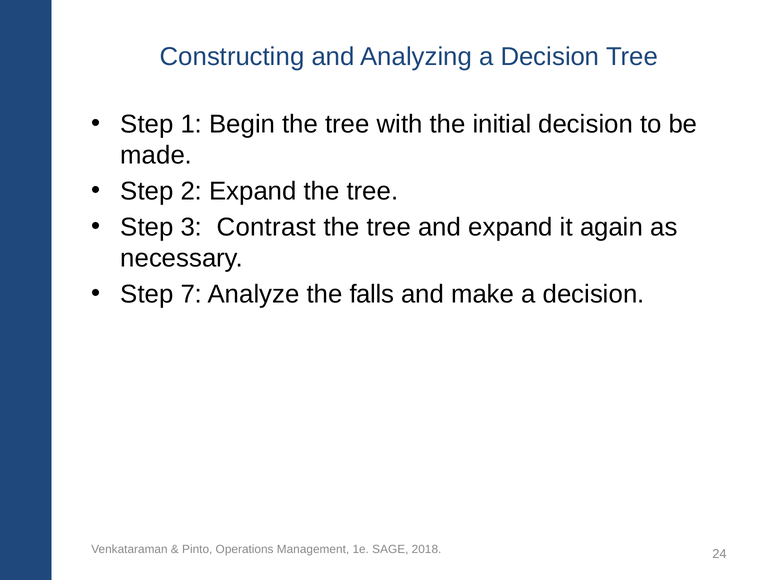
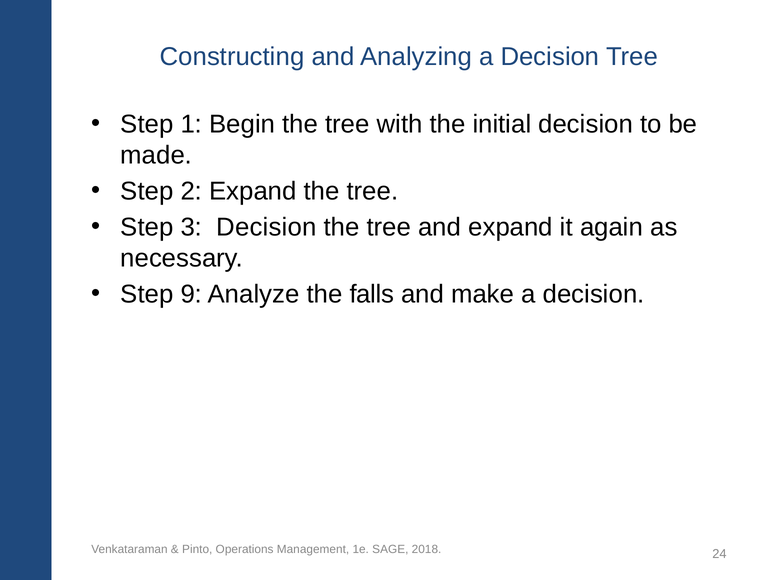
3 Contrast: Contrast -> Decision
7: 7 -> 9
